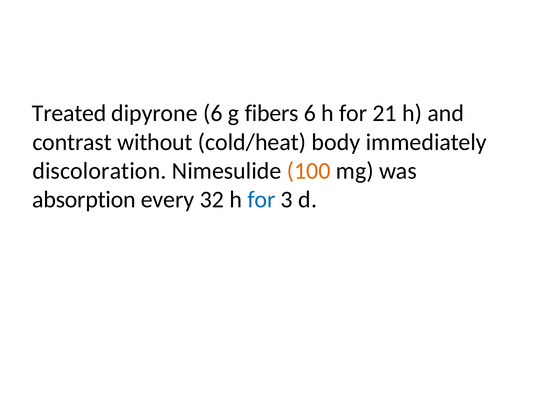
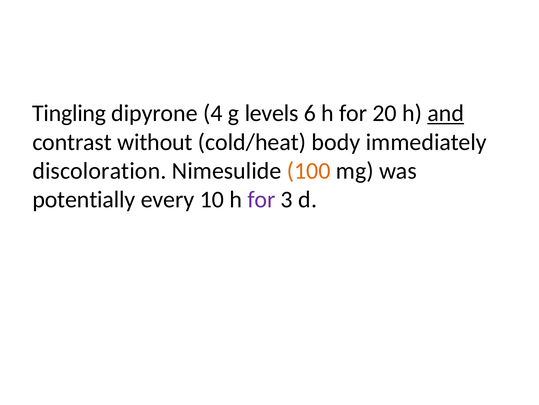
Treated: Treated -> Tingling
dipyrone 6: 6 -> 4
fibers: fibers -> levels
21: 21 -> 20
and underline: none -> present
absorption: absorption -> potentially
32: 32 -> 10
for at (261, 199) colour: blue -> purple
